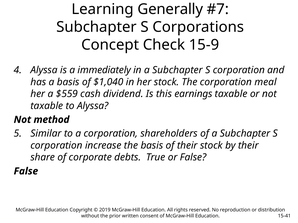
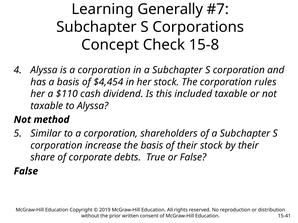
15-9: 15-9 -> 15-8
is a immediately: immediately -> corporation
$1,040: $1,040 -> $4,454
meal: meal -> rules
$559: $559 -> $110
earnings: earnings -> included
